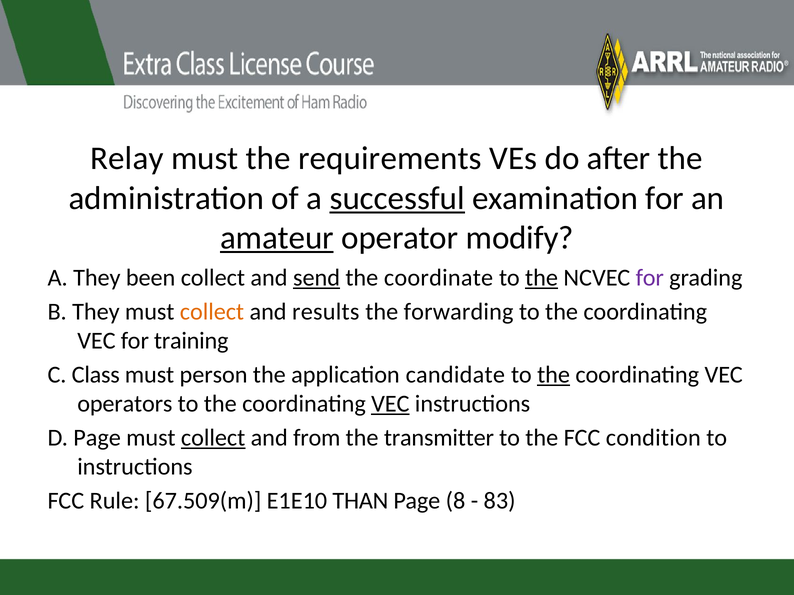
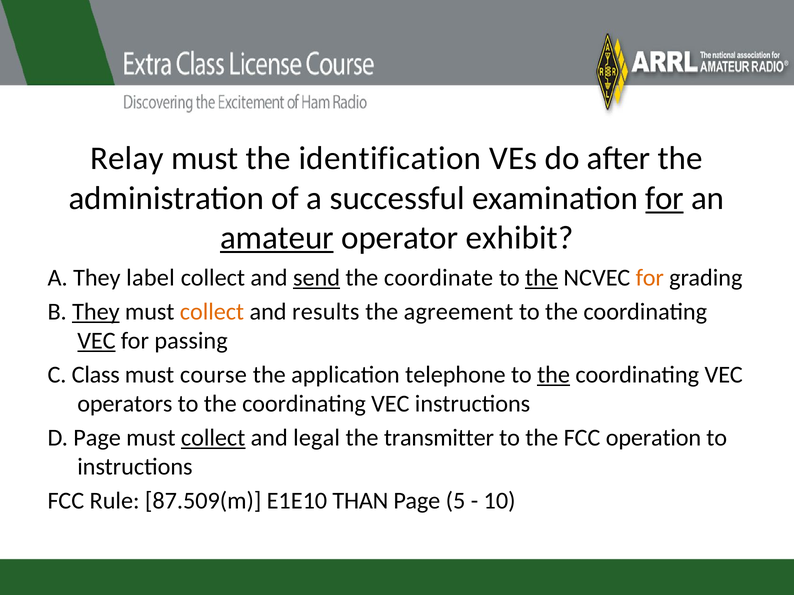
requirements: requirements -> identification
successful underline: present -> none
for at (665, 198) underline: none -> present
modify: modify -> exhibit
been: been -> label
for at (650, 278) colour: purple -> orange
They at (96, 312) underline: none -> present
forwarding: forwarding -> agreement
VEC at (96, 341) underline: none -> present
training: training -> passing
person: person -> course
candidate: candidate -> telephone
VEC at (390, 404) underline: present -> none
from: from -> legal
condition: condition -> operation
67.509(m: 67.509(m -> 87.509(m
8: 8 -> 5
83: 83 -> 10
